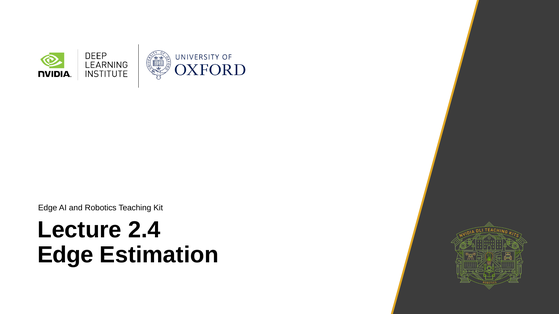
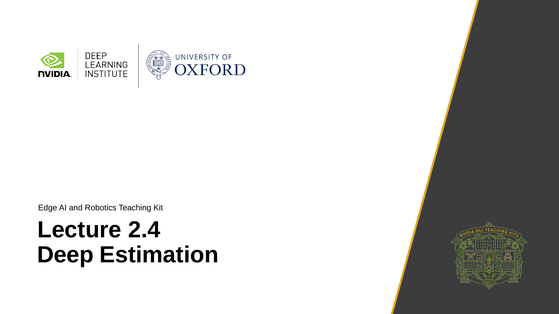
Edge at (65, 255): Edge -> Deep
